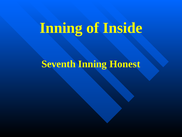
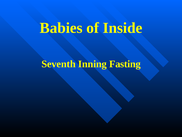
Inning at (61, 28): Inning -> Babies
Honest: Honest -> Fasting
